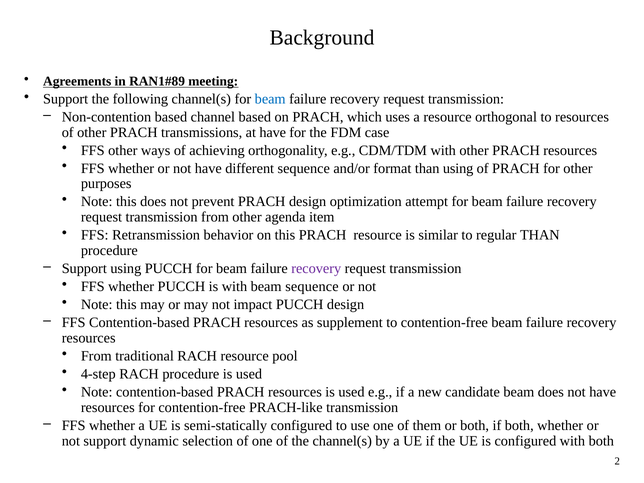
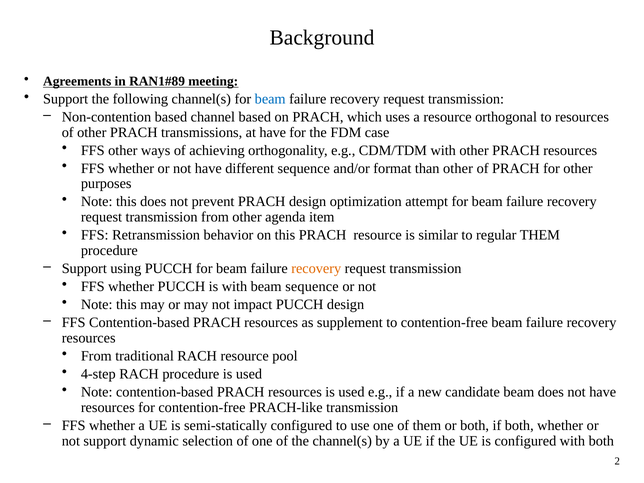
than using: using -> other
regular THAN: THAN -> THEM
recovery at (316, 269) colour: purple -> orange
